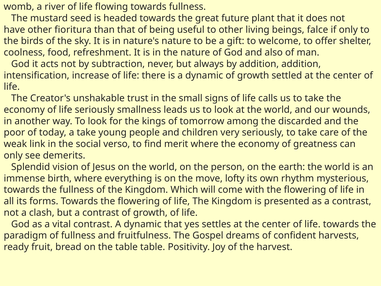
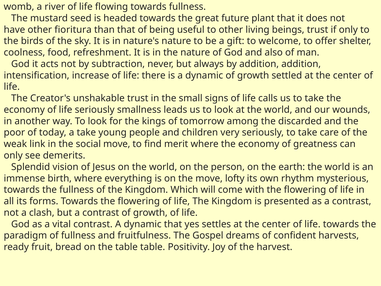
beings falce: falce -> trust
social verso: verso -> move
